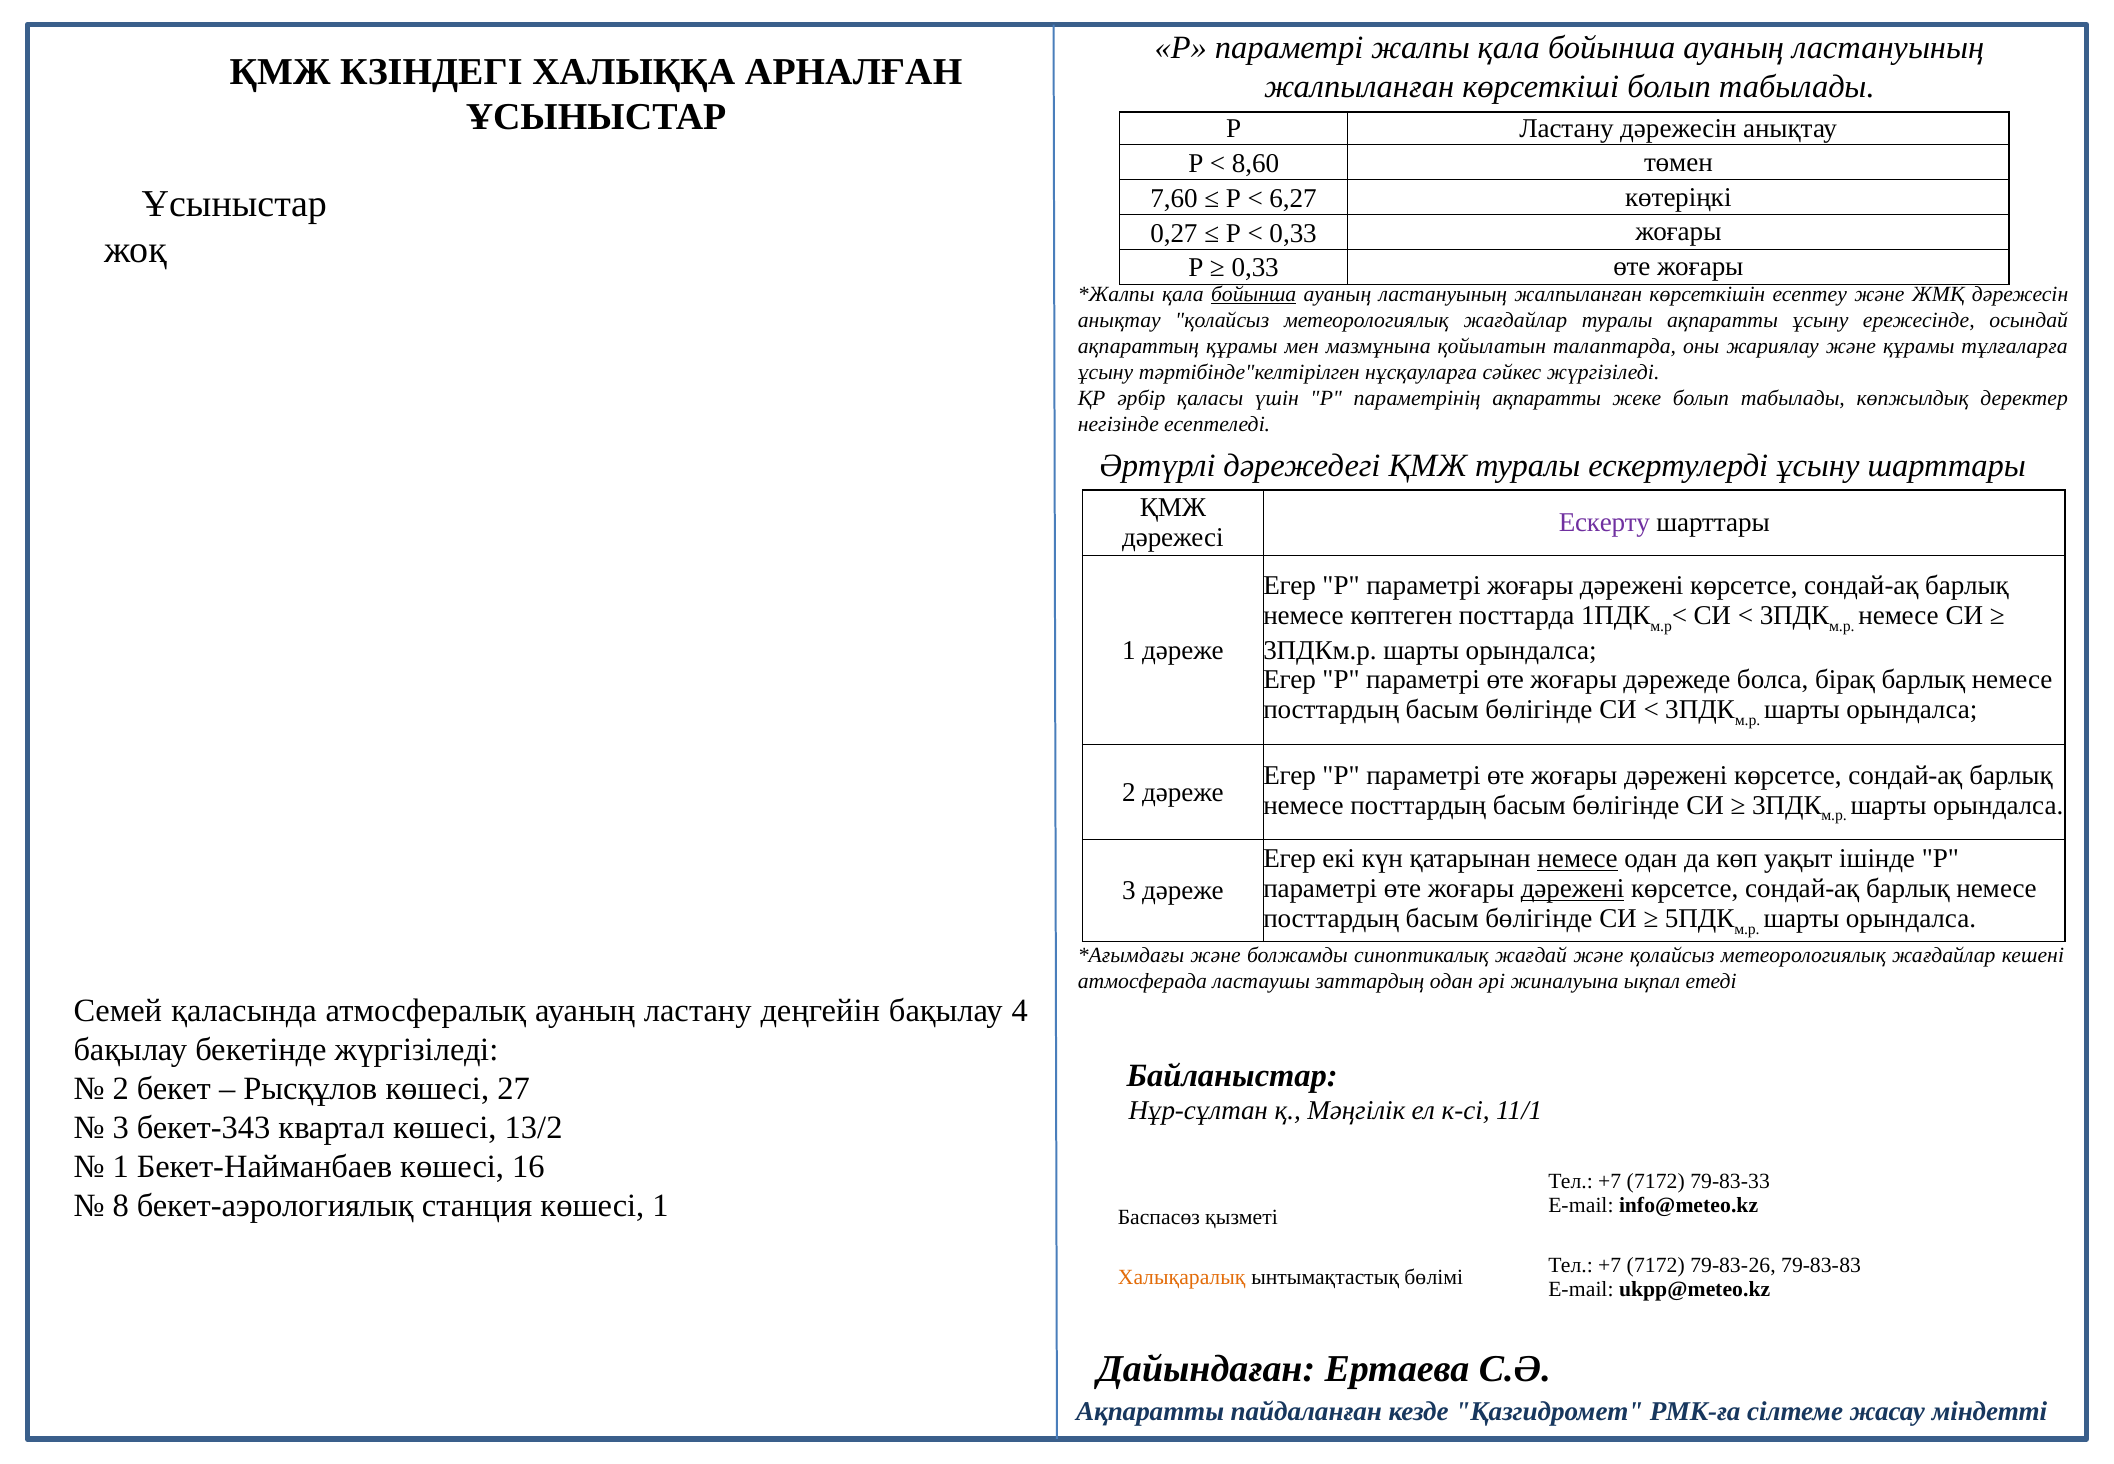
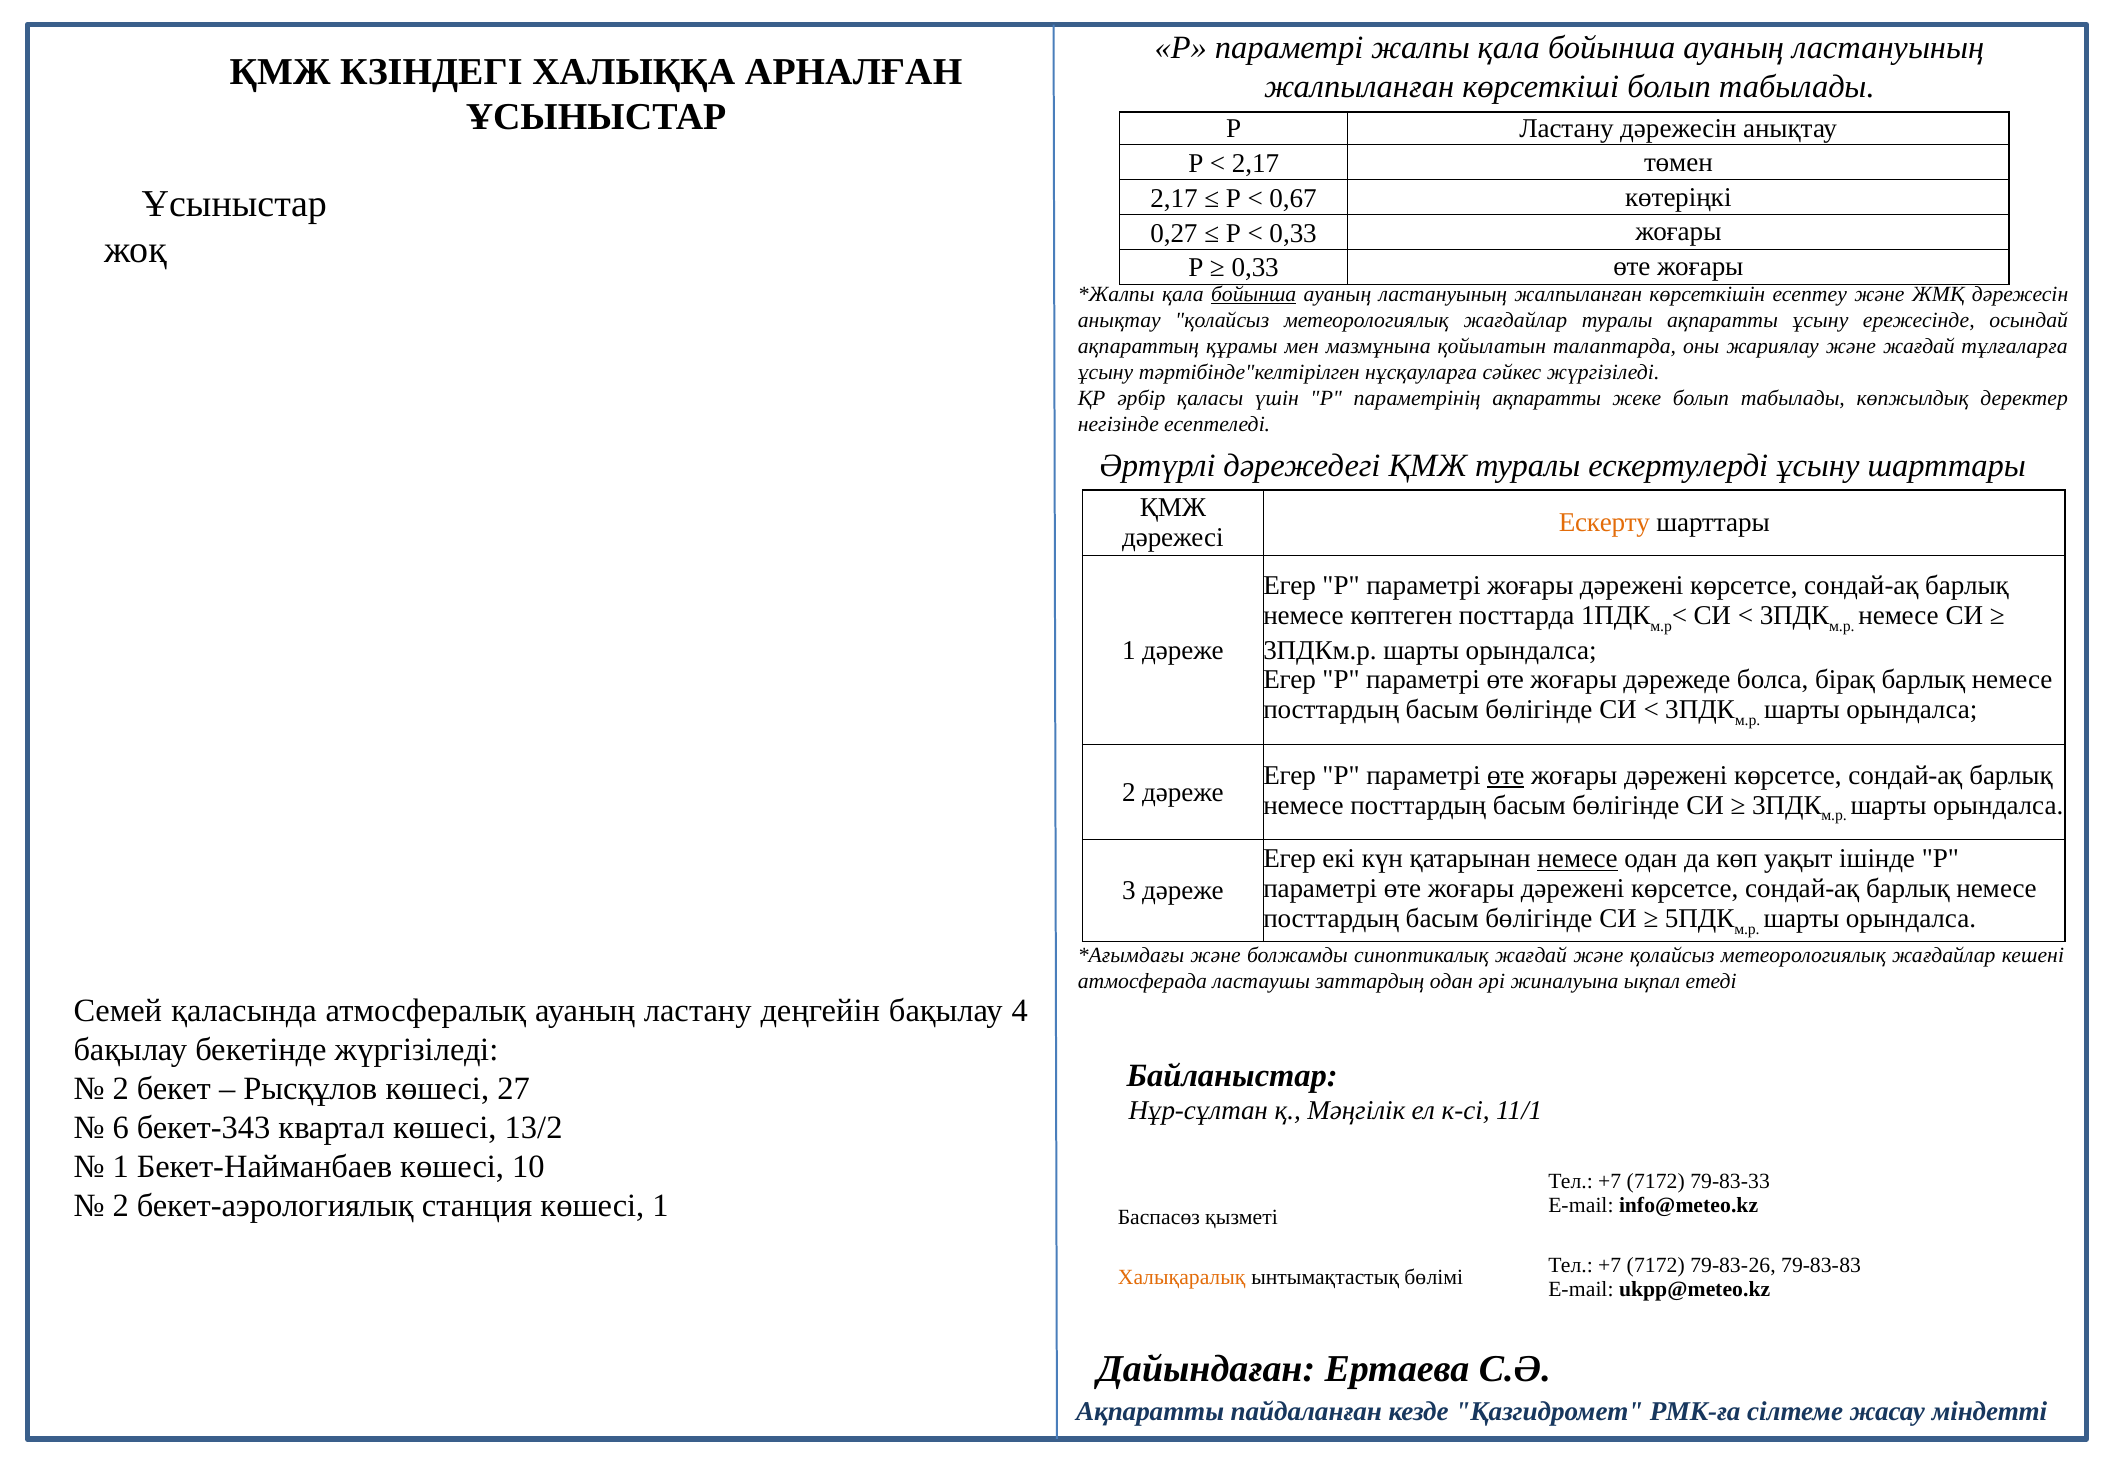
8,60 at (1256, 163): 8,60 -> 2,17
7,60 at (1174, 198): 7,60 -> 2,17
6,27: 6,27 -> 0,67
және құрамы: құрамы -> жағдай
Ескерту colour: purple -> orange
өте at (1506, 775) underline: none -> present
дәрежені at (1573, 888) underline: present -> none
3 at (121, 1127): 3 -> 6
16: 16 -> 10
8 at (121, 1205): 8 -> 2
